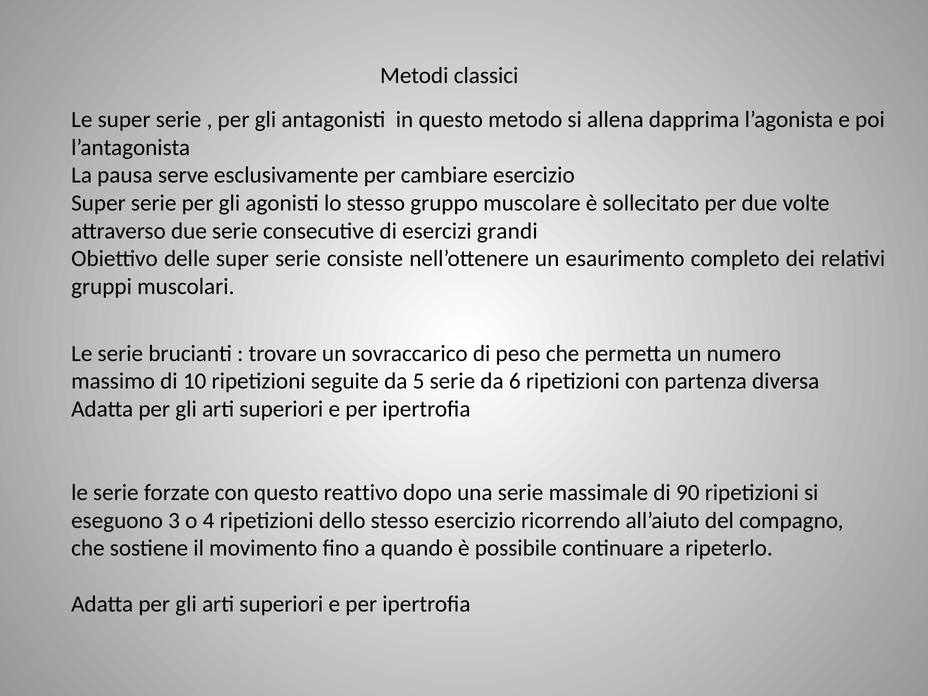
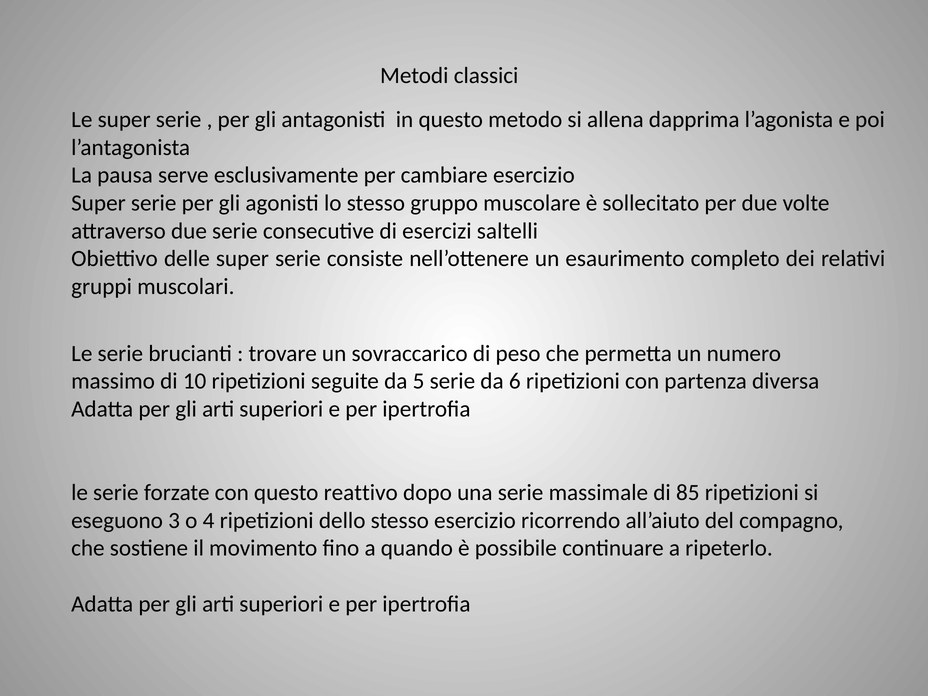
grandi: grandi -> saltelli
90: 90 -> 85
